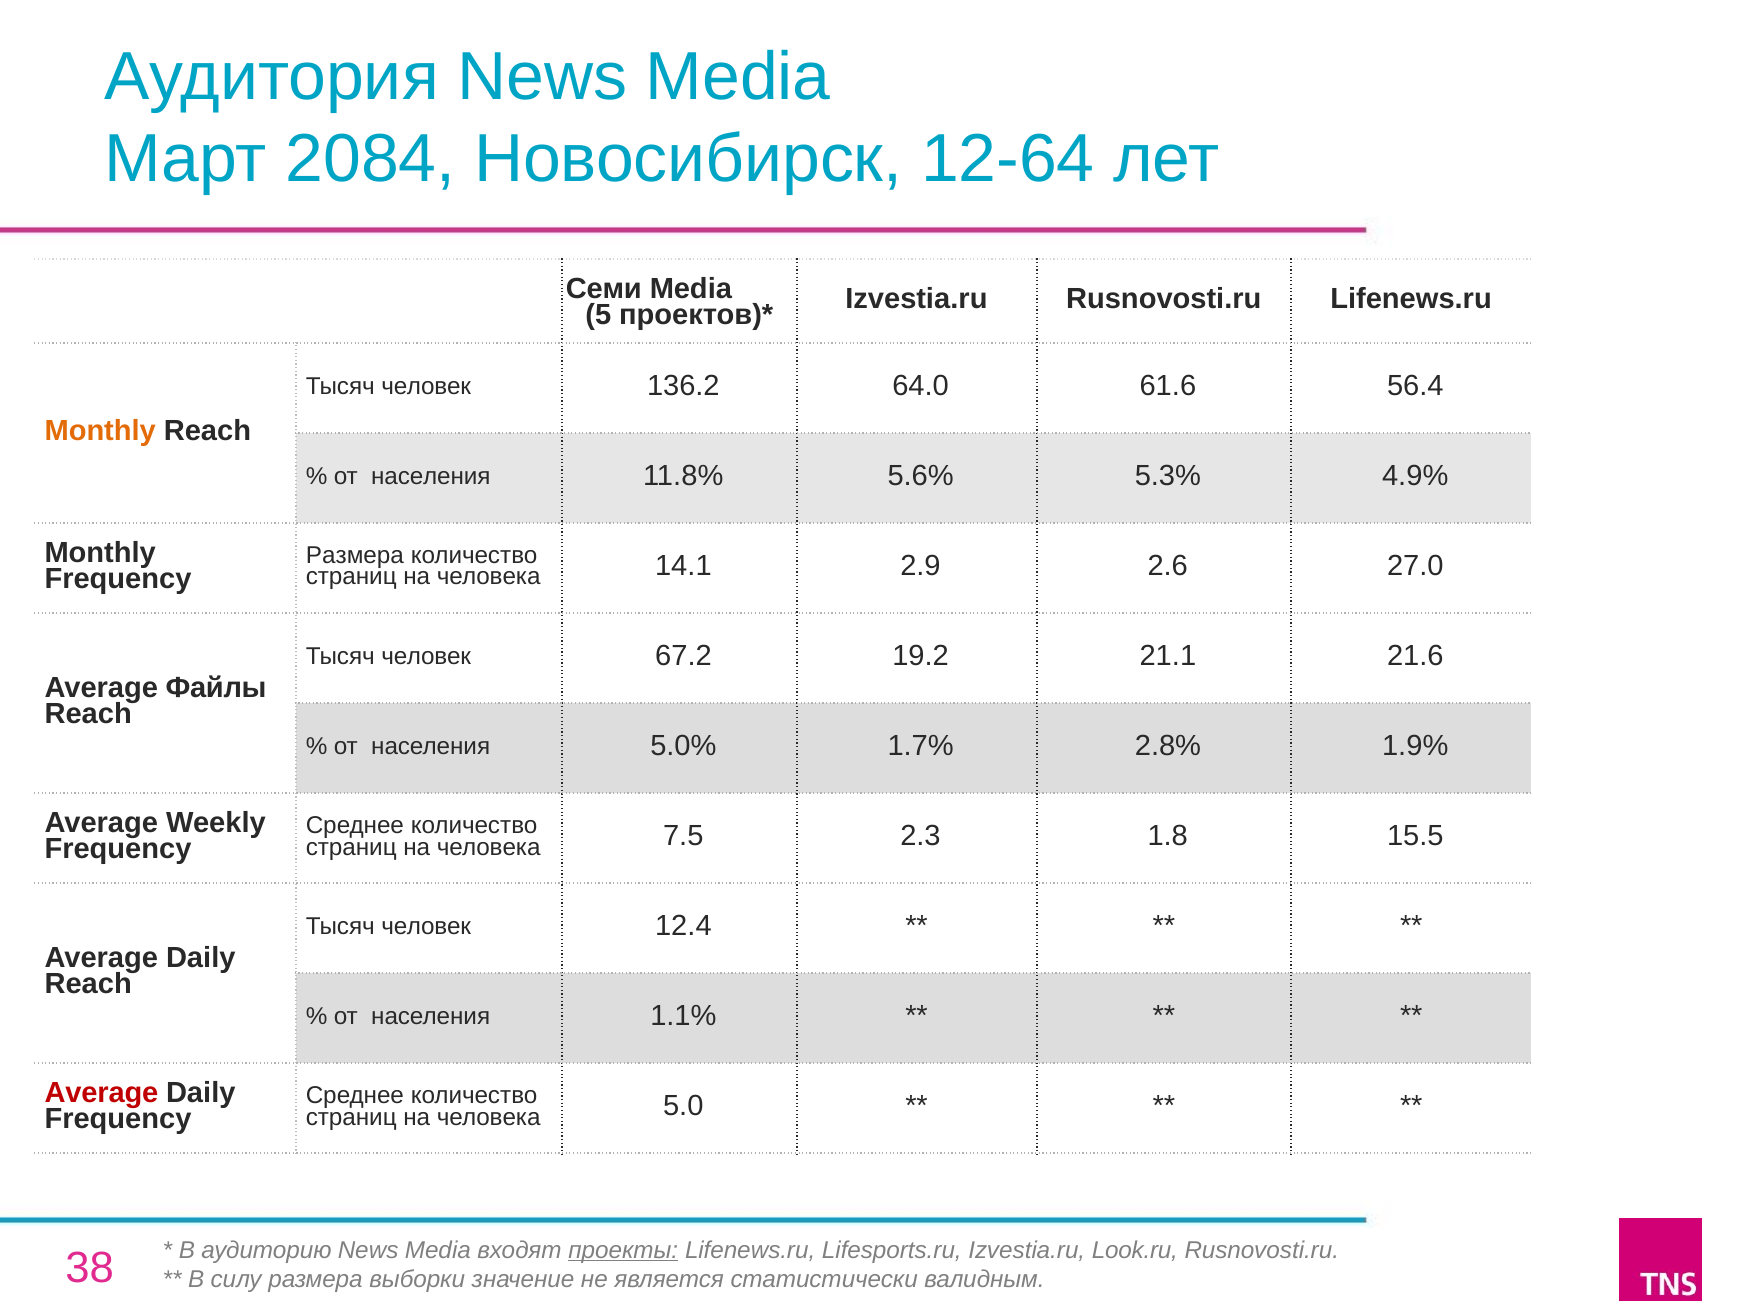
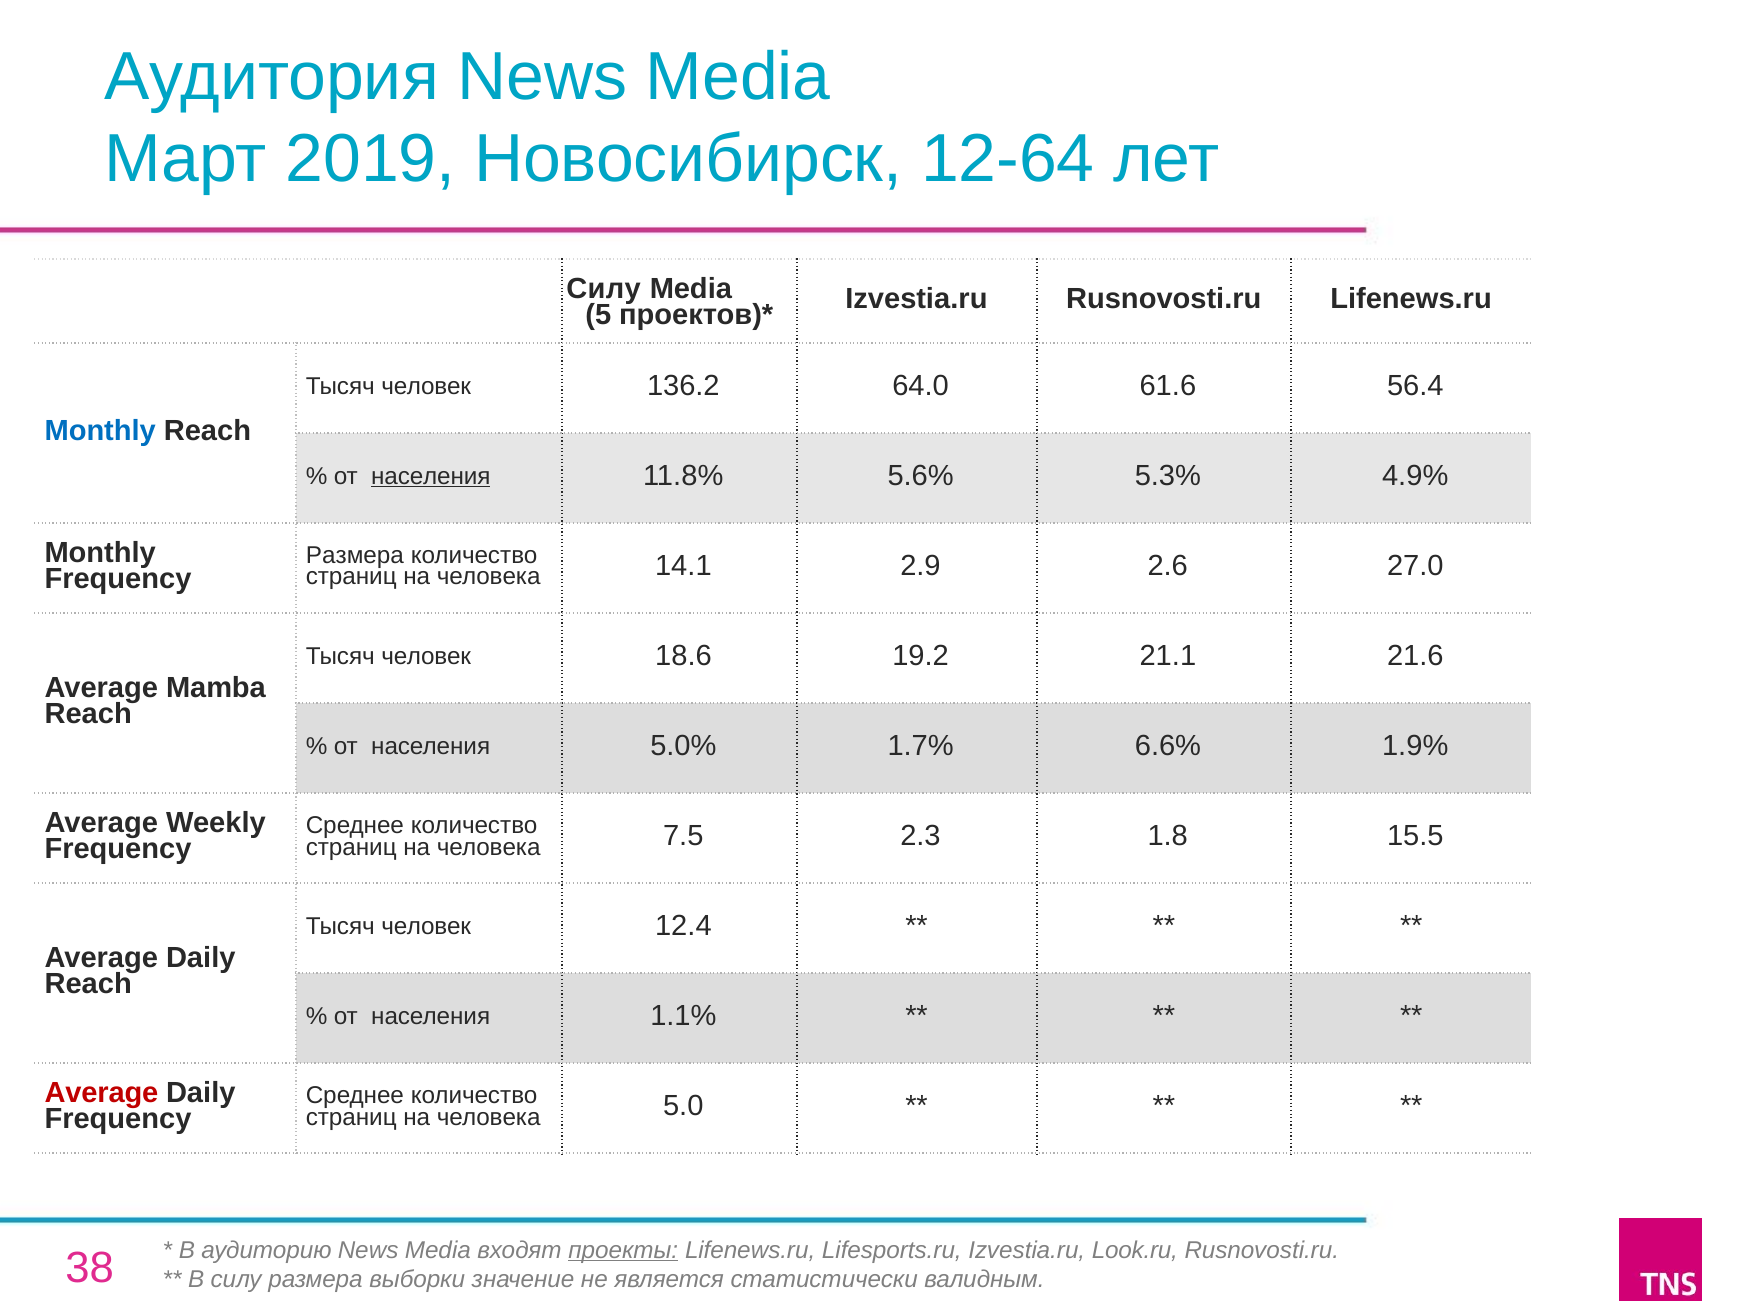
2084: 2084 -> 2019
Семи at (604, 288): Семи -> Силу
Monthly at (100, 431) colour: orange -> blue
населения at (431, 476) underline: none -> present
67.2: 67.2 -> 18.6
Файлы: Файлы -> Mamba
2.8%: 2.8% -> 6.6%
